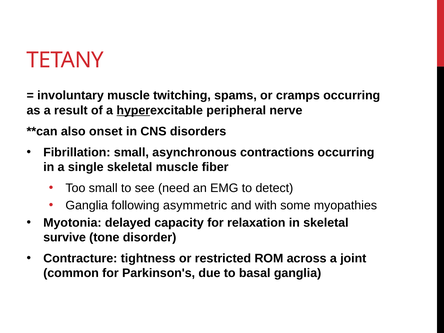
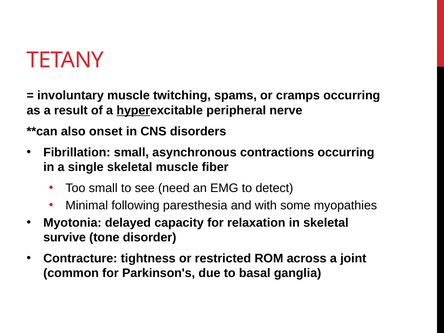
Ganglia at (87, 205): Ganglia -> Minimal
asymmetric: asymmetric -> paresthesia
